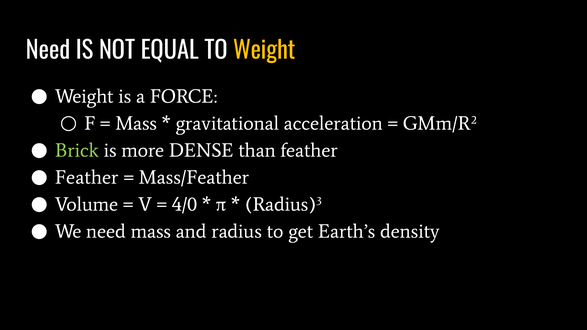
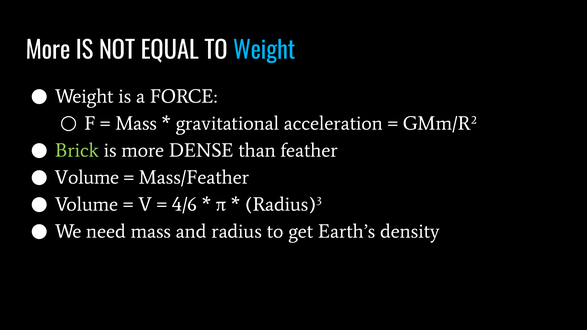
Need at (48, 51): Need -> More
Weight at (264, 51) colour: yellow -> light blue
Feather at (87, 177): Feather -> Volume
4/0: 4/0 -> 4/6
